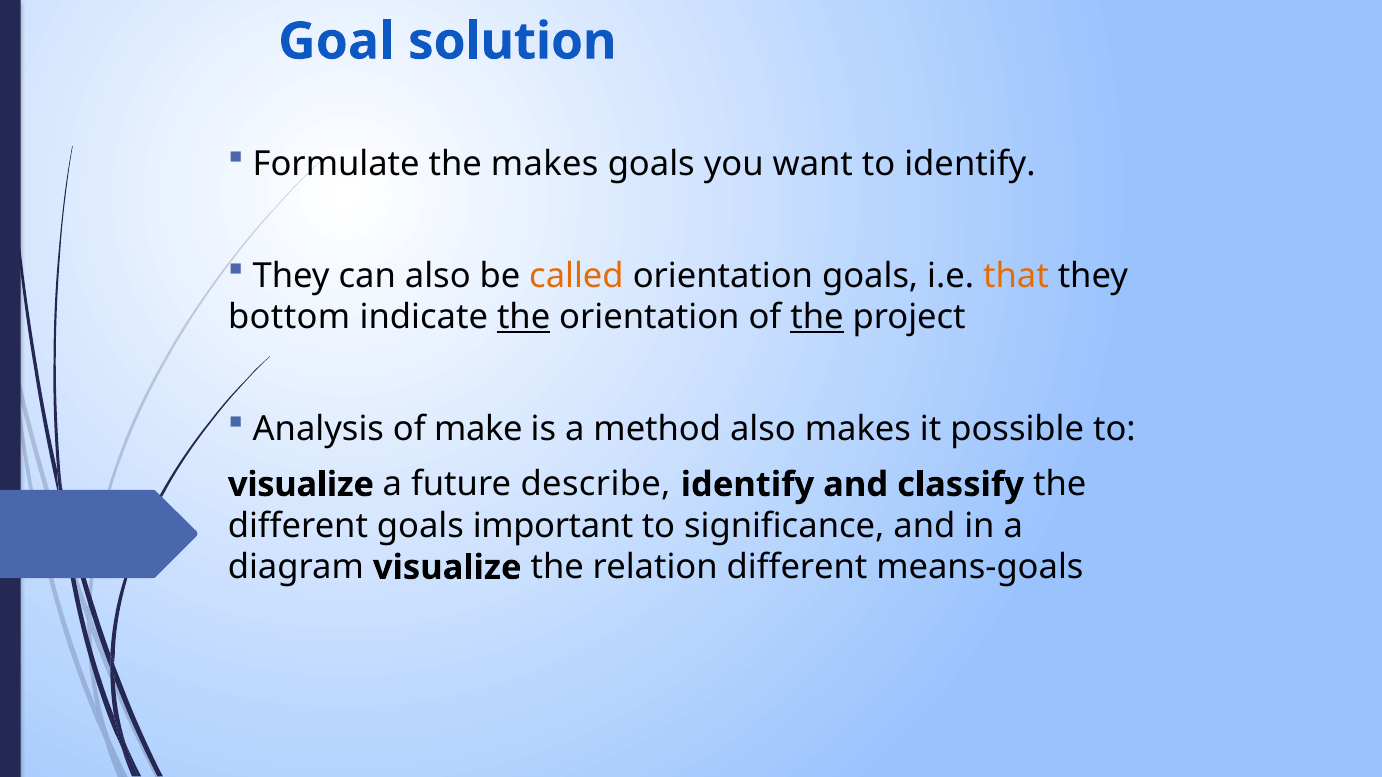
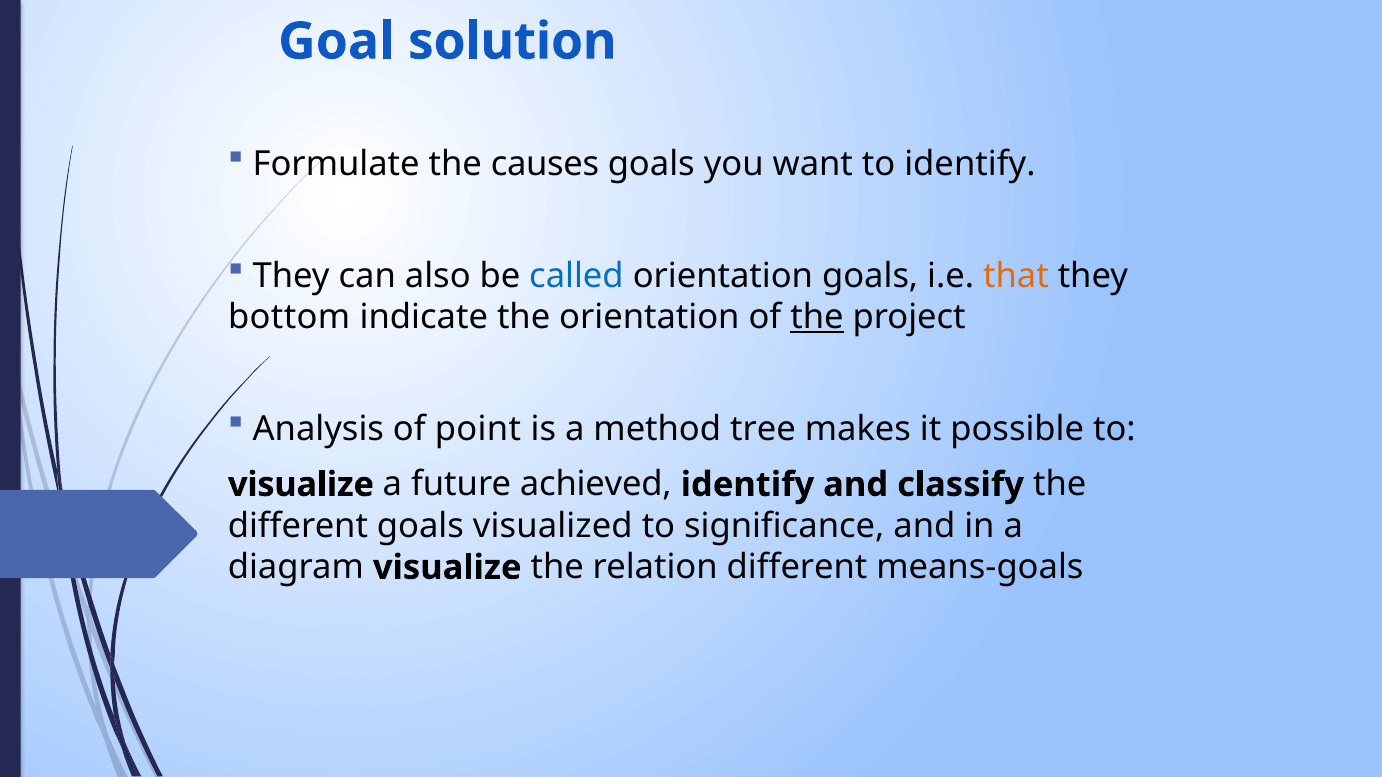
the makes: makes -> causes
called colour: orange -> blue
the at (524, 317) underline: present -> none
make: make -> point
method also: also -> tree
describe: describe -> achieved
important: important -> visualized
